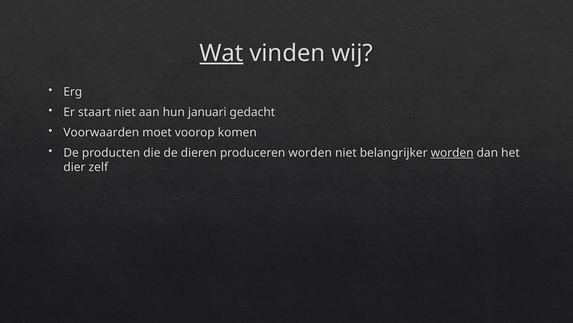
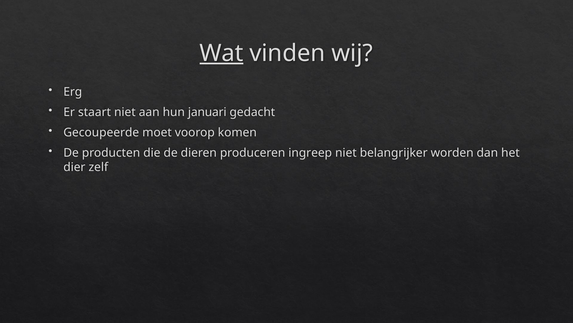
Voorwaarden: Voorwaarden -> Gecoupeerde
produceren worden: worden -> ingreep
worden at (452, 152) underline: present -> none
